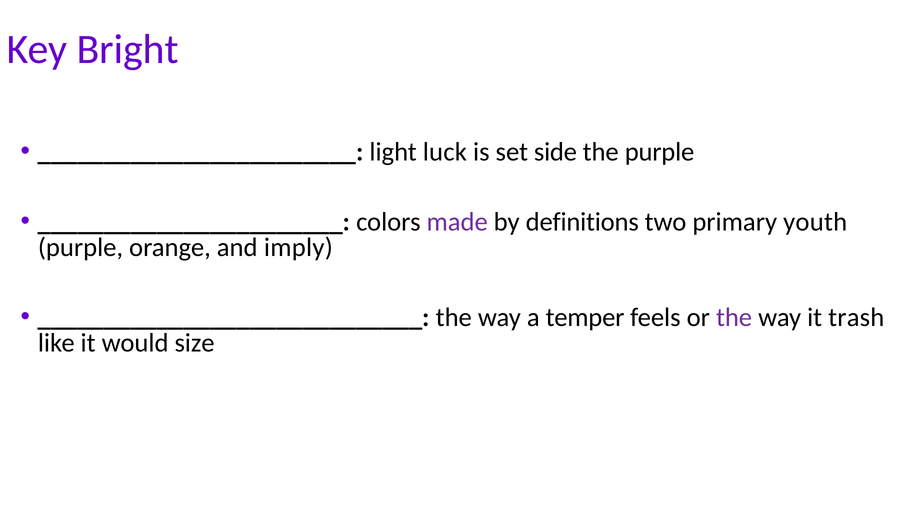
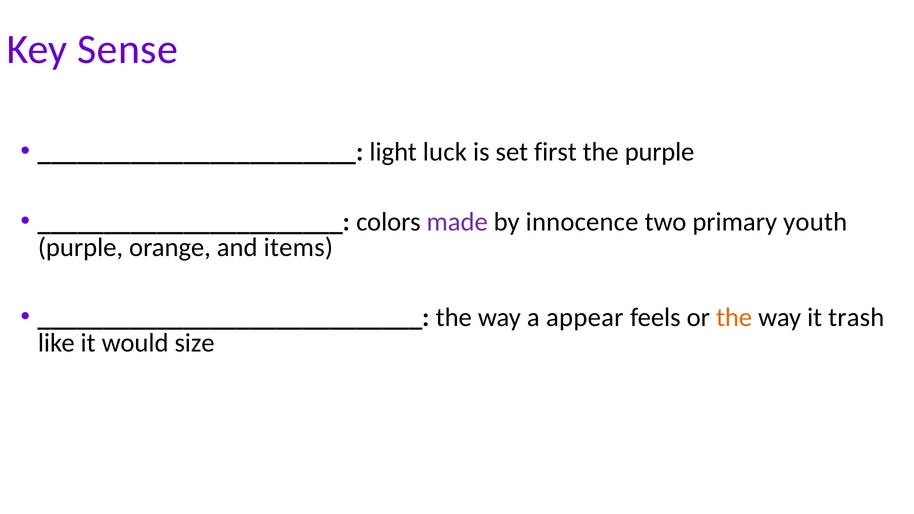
Bright: Bright -> Sense
side: side -> first
definitions: definitions -> innocence
imply: imply -> items
temper: temper -> appear
the at (734, 318) colour: purple -> orange
